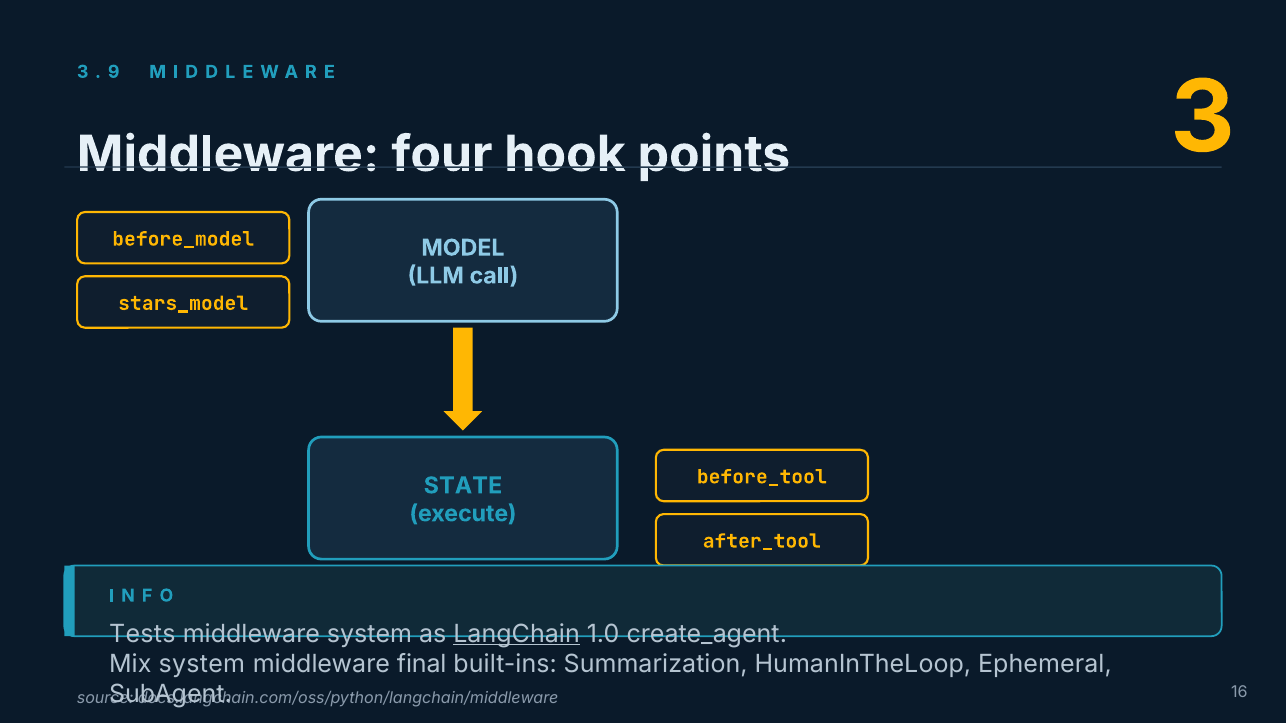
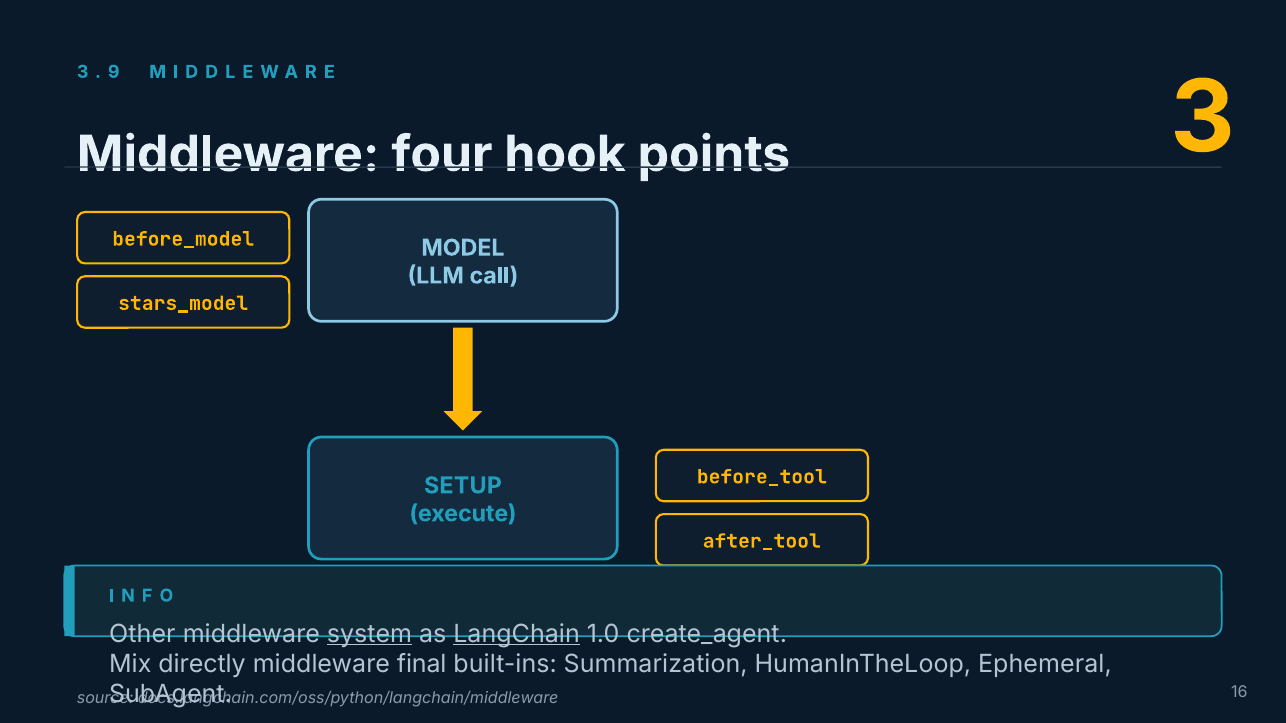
STATE: STATE -> SETUP
Tests: Tests -> Other
system at (369, 634) underline: none -> present
Mix system: system -> directly
